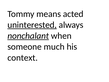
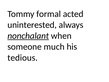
means: means -> formal
uninterested underline: present -> none
context: context -> tedious
